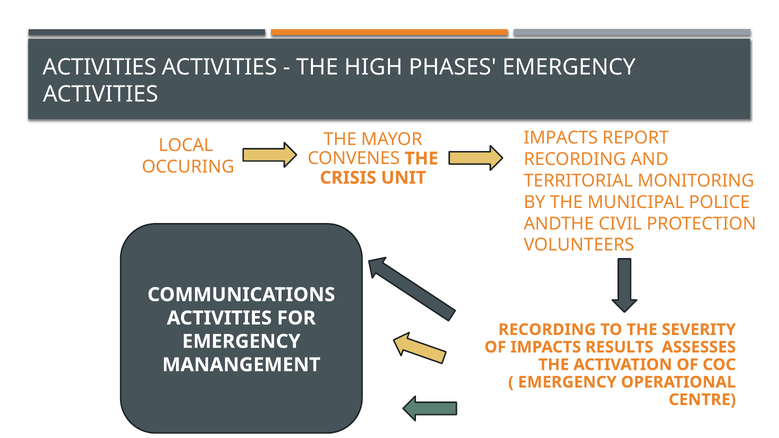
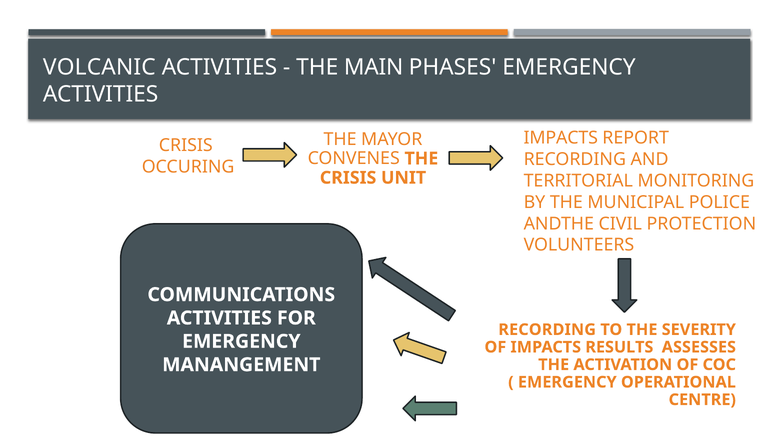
ACTIVITIES at (100, 67): ACTIVITIES -> VOLCANIC
HIGH: HIGH -> MAIN
LOCAL at (186, 145): LOCAL -> CRISIS
